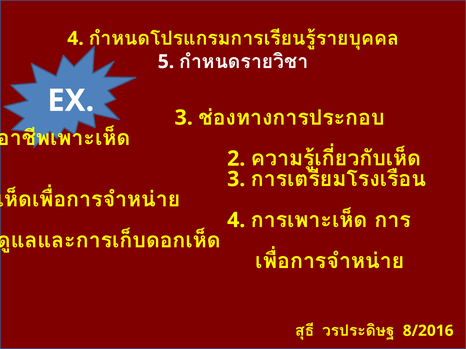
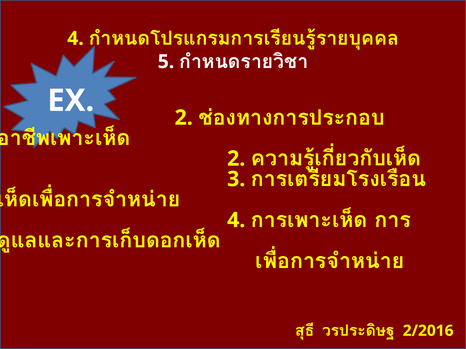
EX 3: 3 -> 2
8/2016: 8/2016 -> 2/2016
